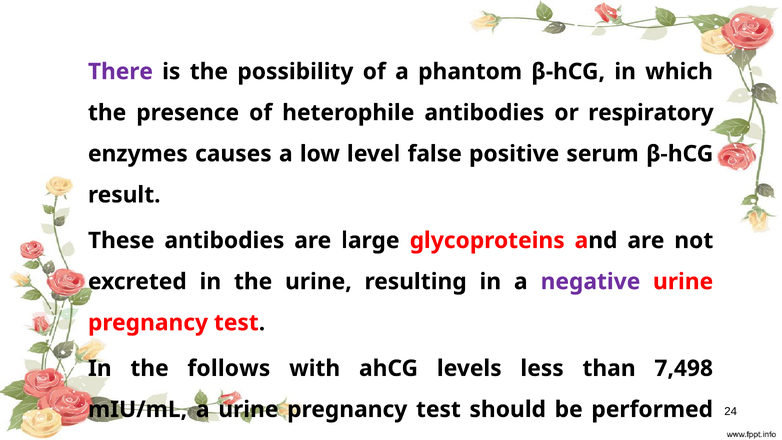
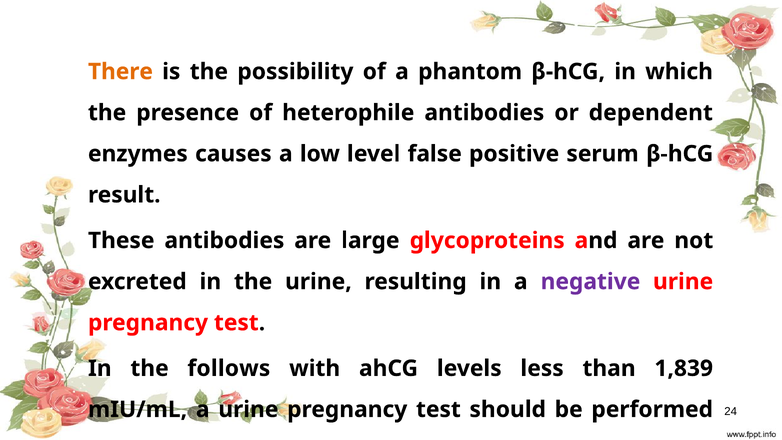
There colour: purple -> orange
respiratory: respiratory -> dependent
7,498: 7,498 -> 1,839
